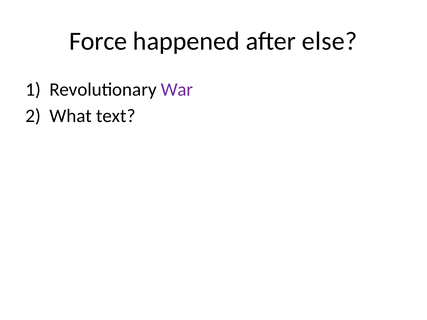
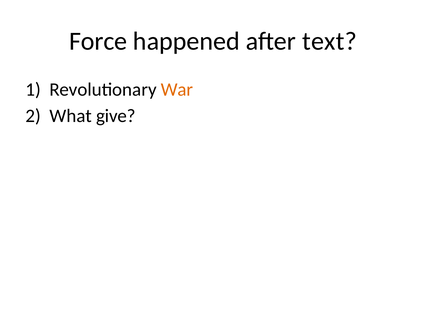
else: else -> text
War colour: purple -> orange
text: text -> give
